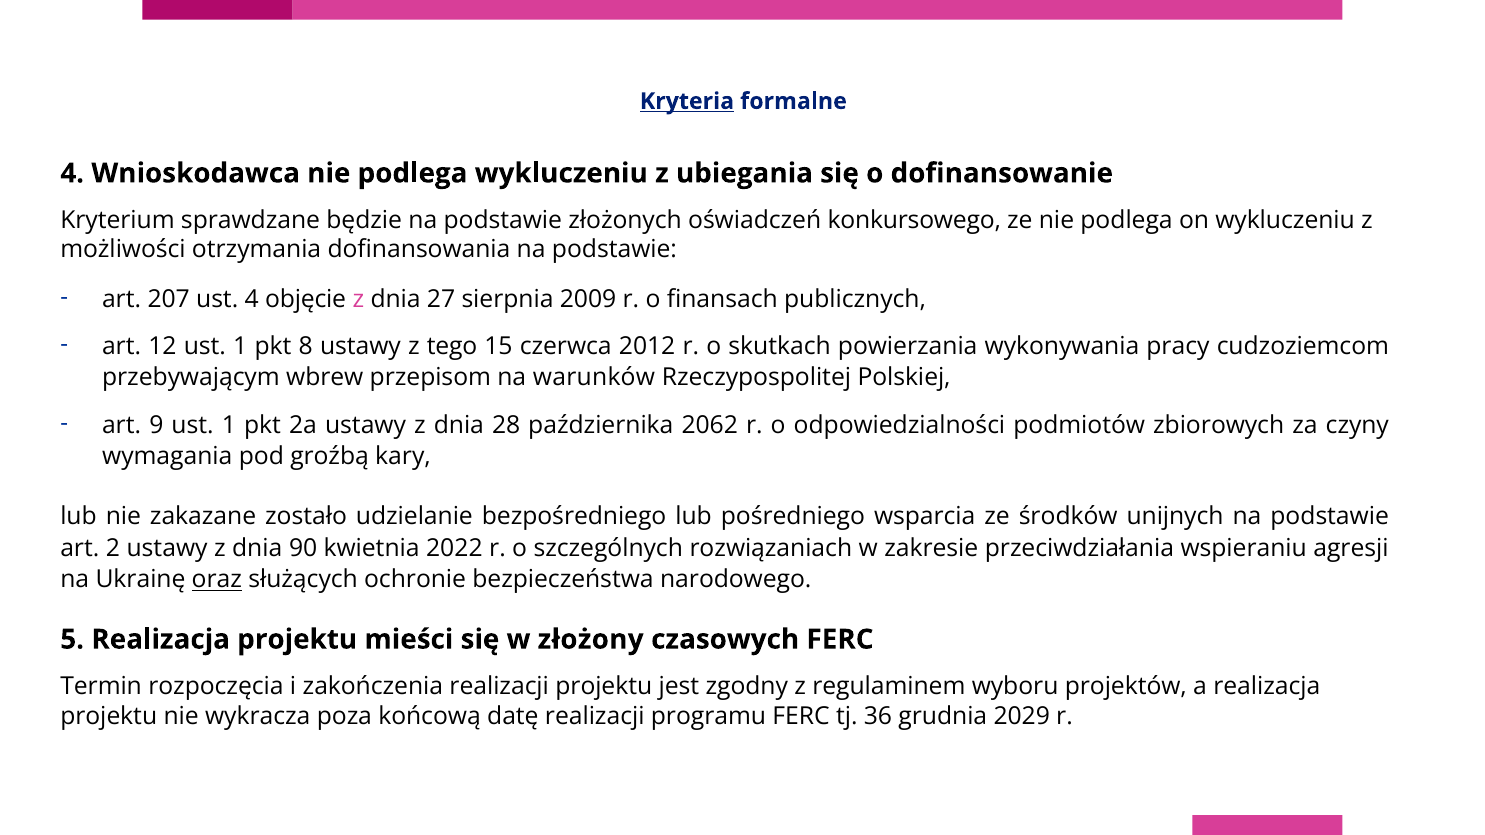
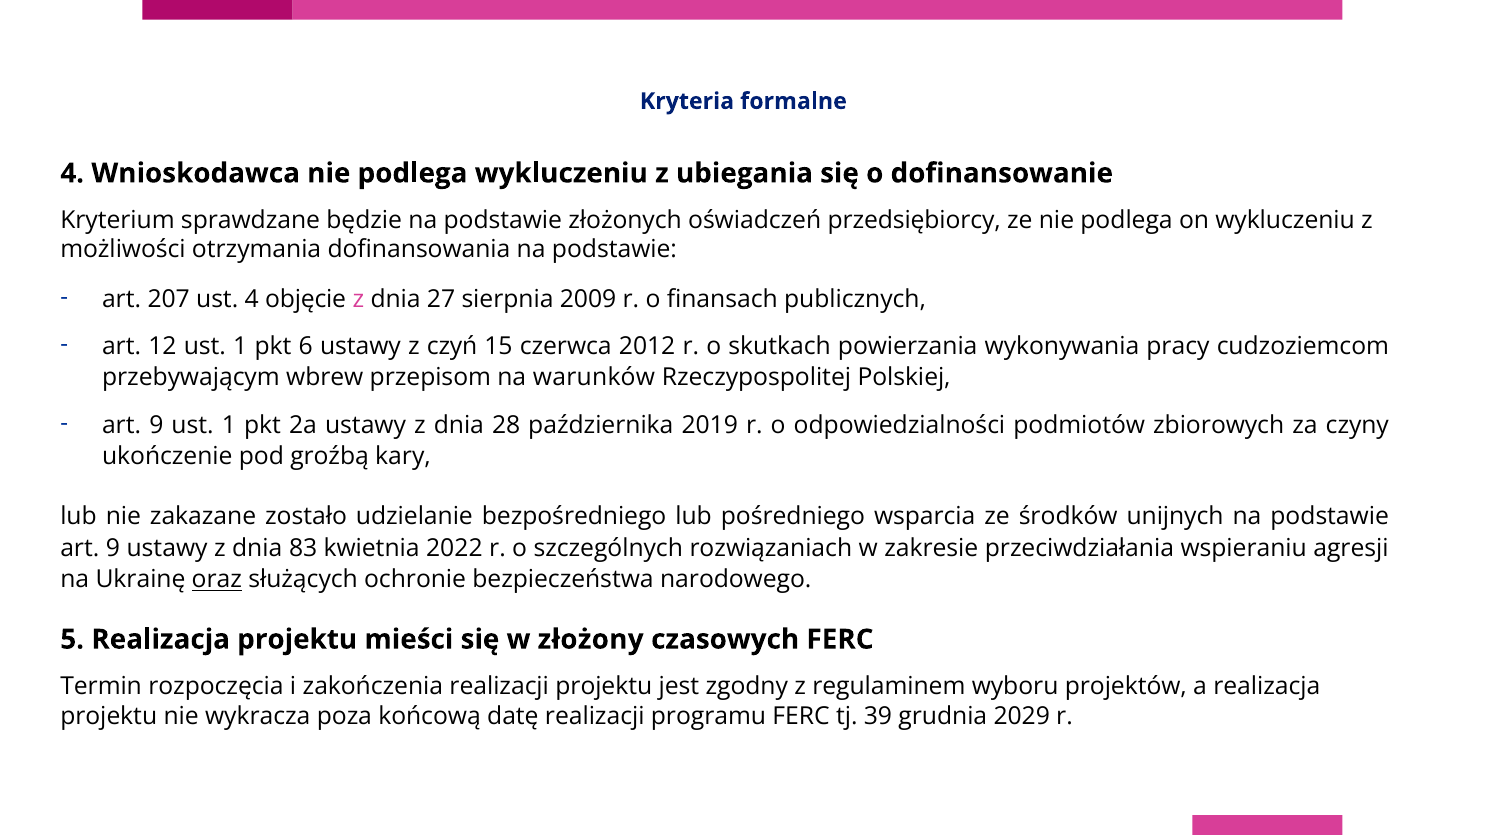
Kryteria underline: present -> none
konkursowego: konkursowego -> przedsiębiorcy
8: 8 -> 6
tego: tego -> czyń
2062: 2062 -> 2019
wymagania: wymagania -> ukończenie
2 at (113, 548): 2 -> 9
90: 90 -> 83
36: 36 -> 39
